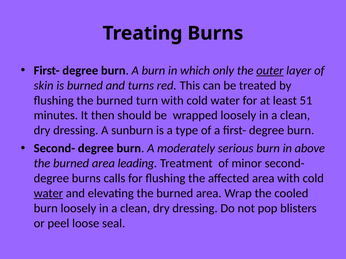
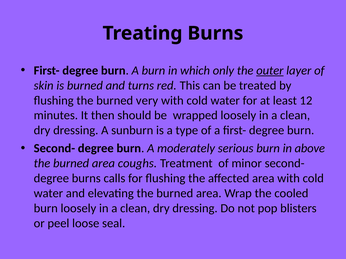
turn: turn -> very
51: 51 -> 12
leading: leading -> coughs
water at (48, 194) underline: present -> none
